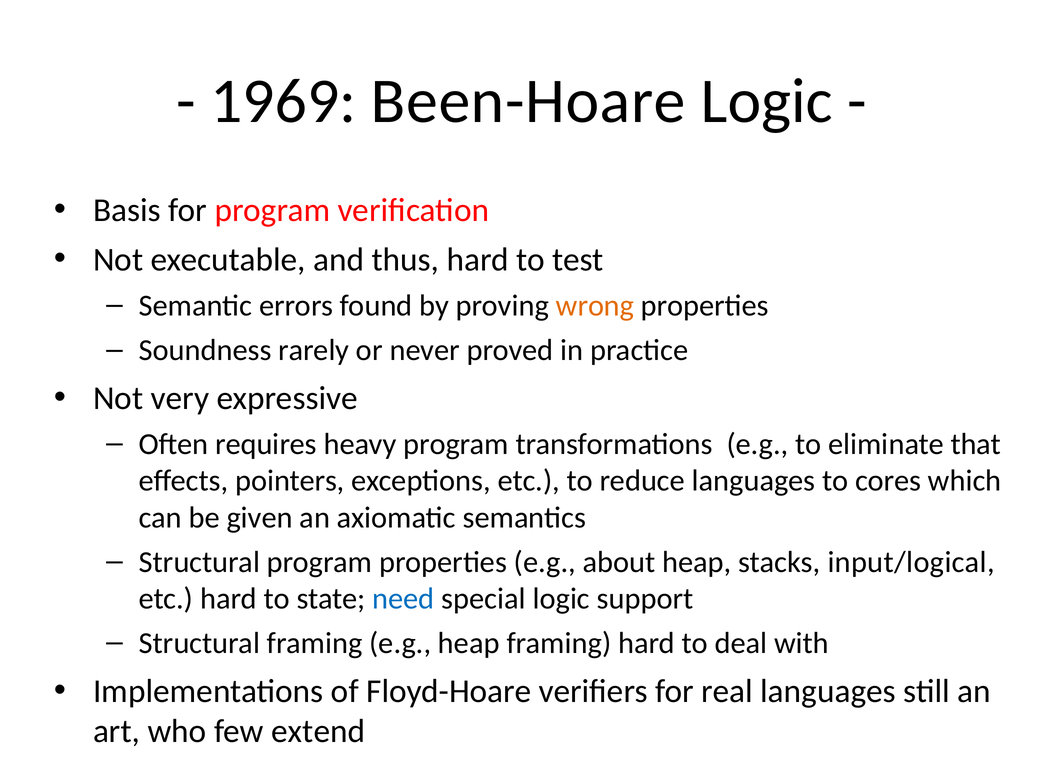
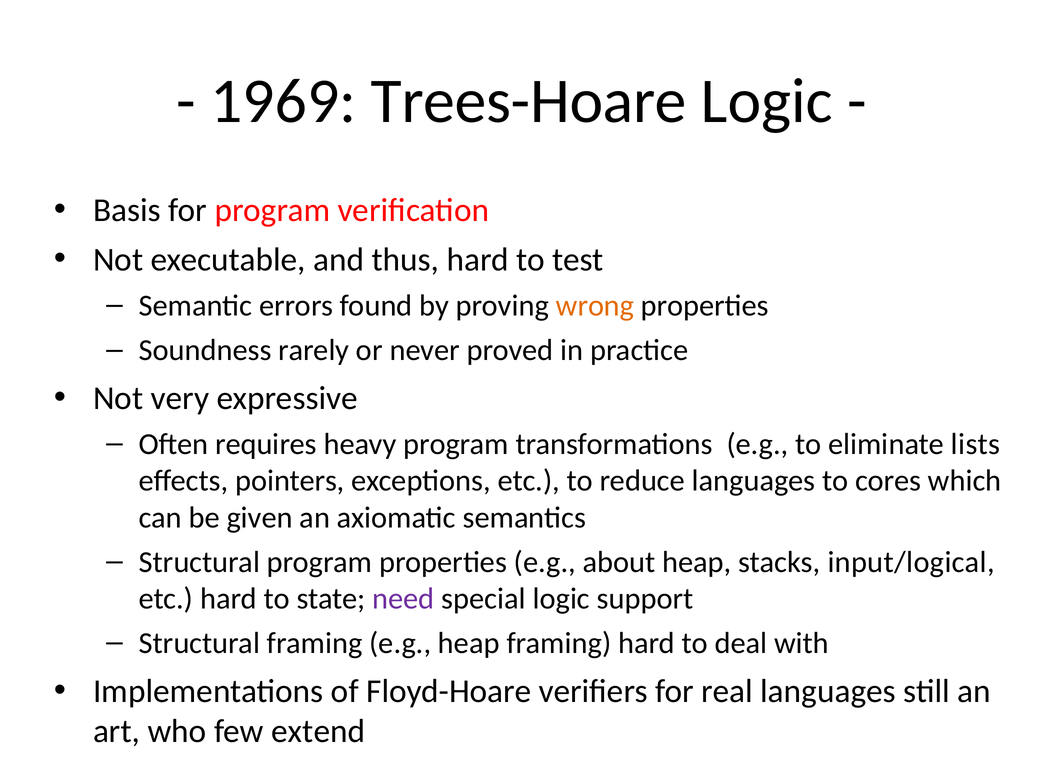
Been-Hoare: Been-Hoare -> Trees-Hoare
that: that -> lists
need colour: blue -> purple
